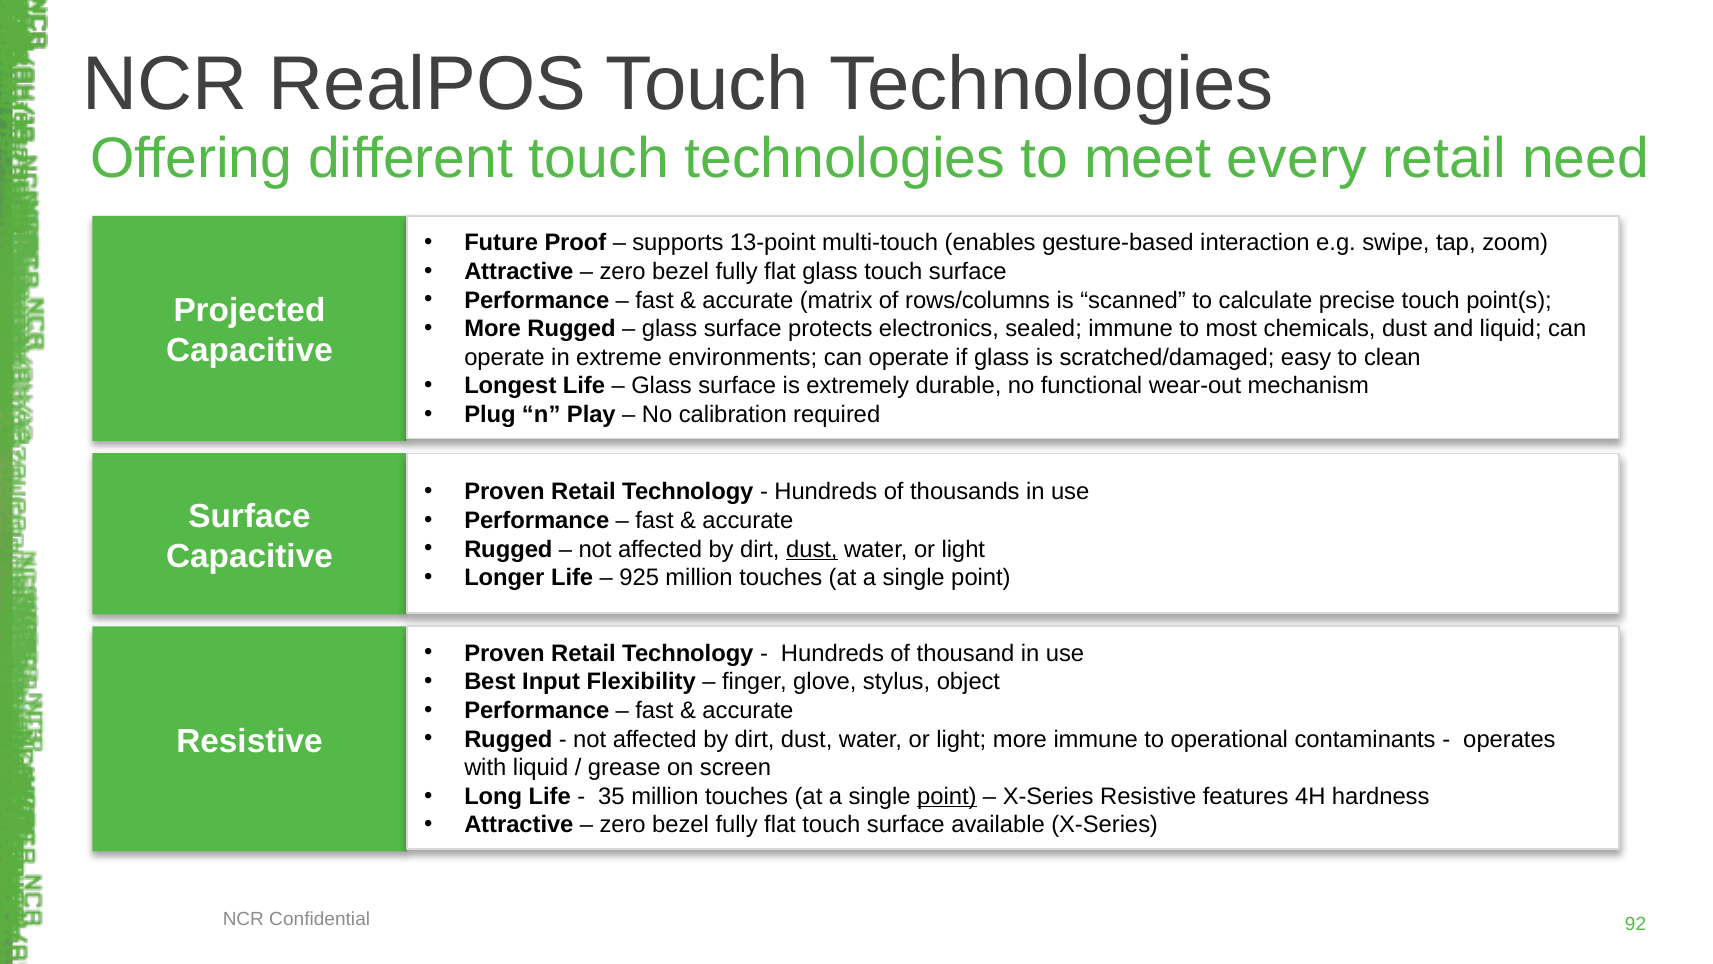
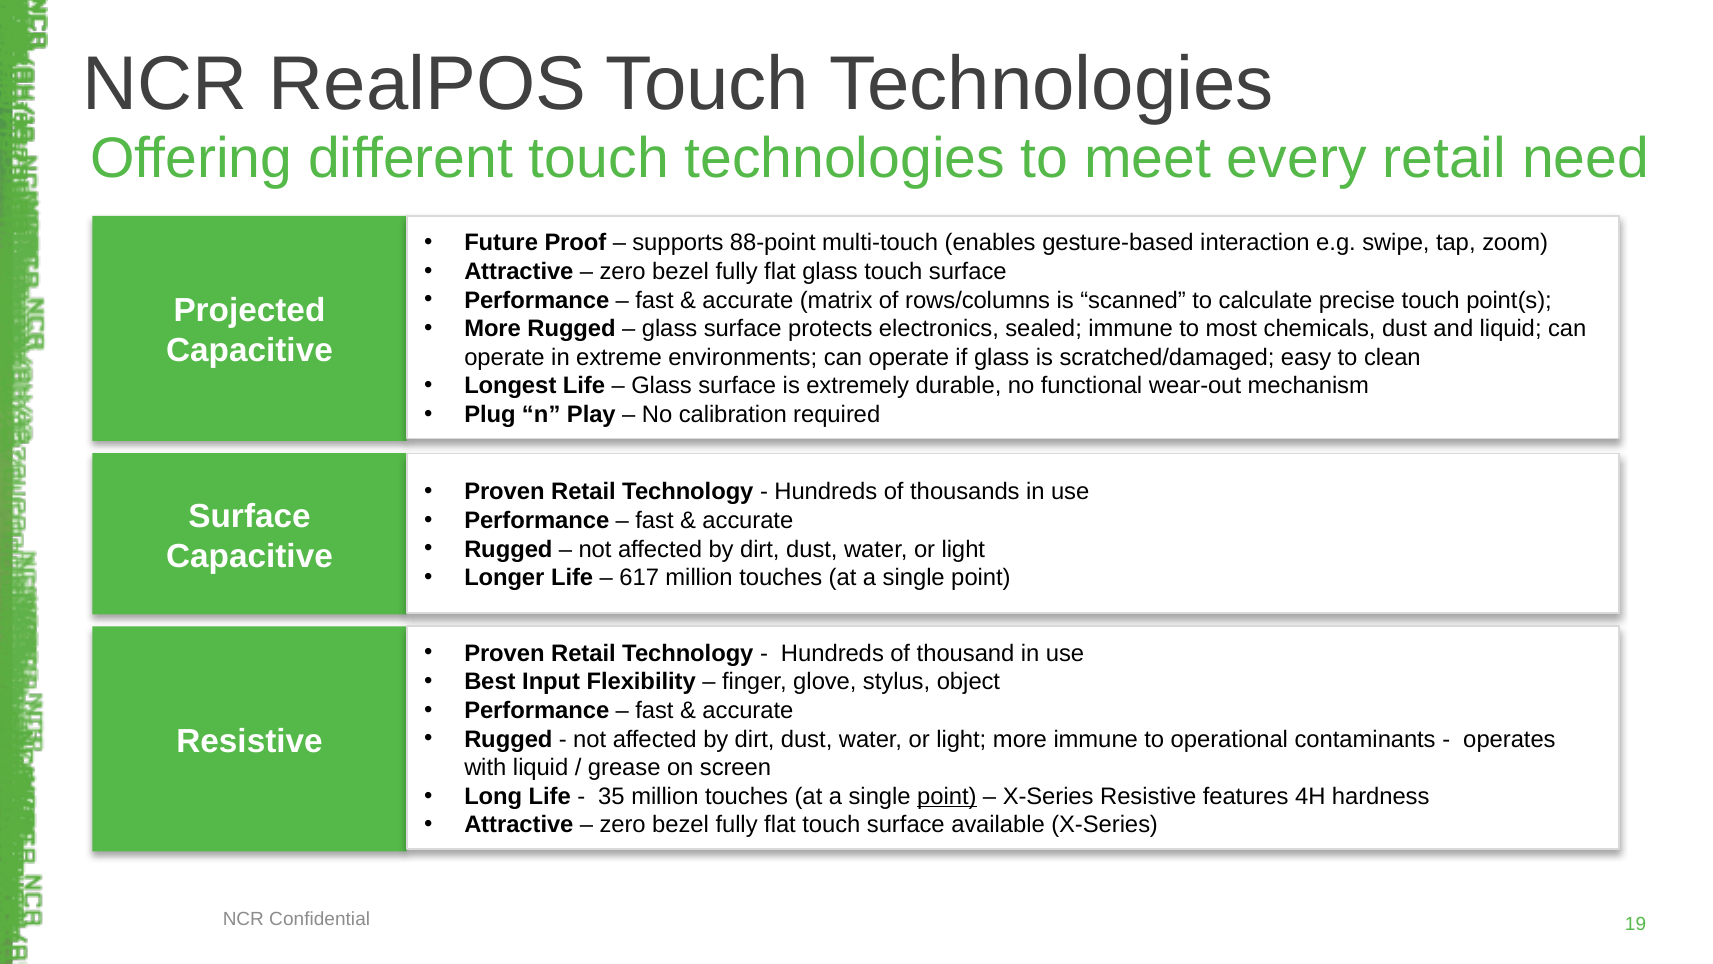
13-point: 13-point -> 88-point
dust at (812, 549) underline: present -> none
925: 925 -> 617
92: 92 -> 19
